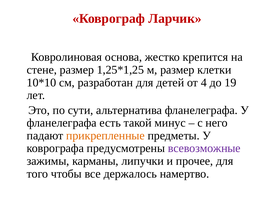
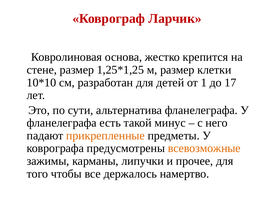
4: 4 -> 1
19: 19 -> 17
всевозможные colour: purple -> orange
